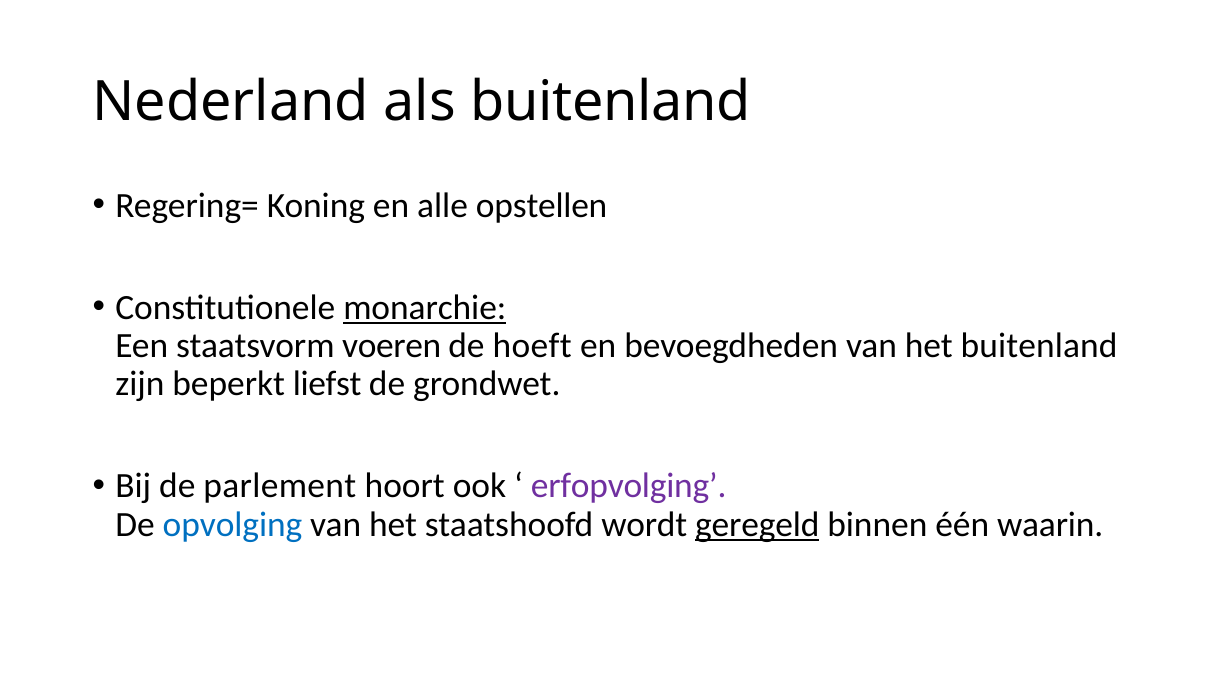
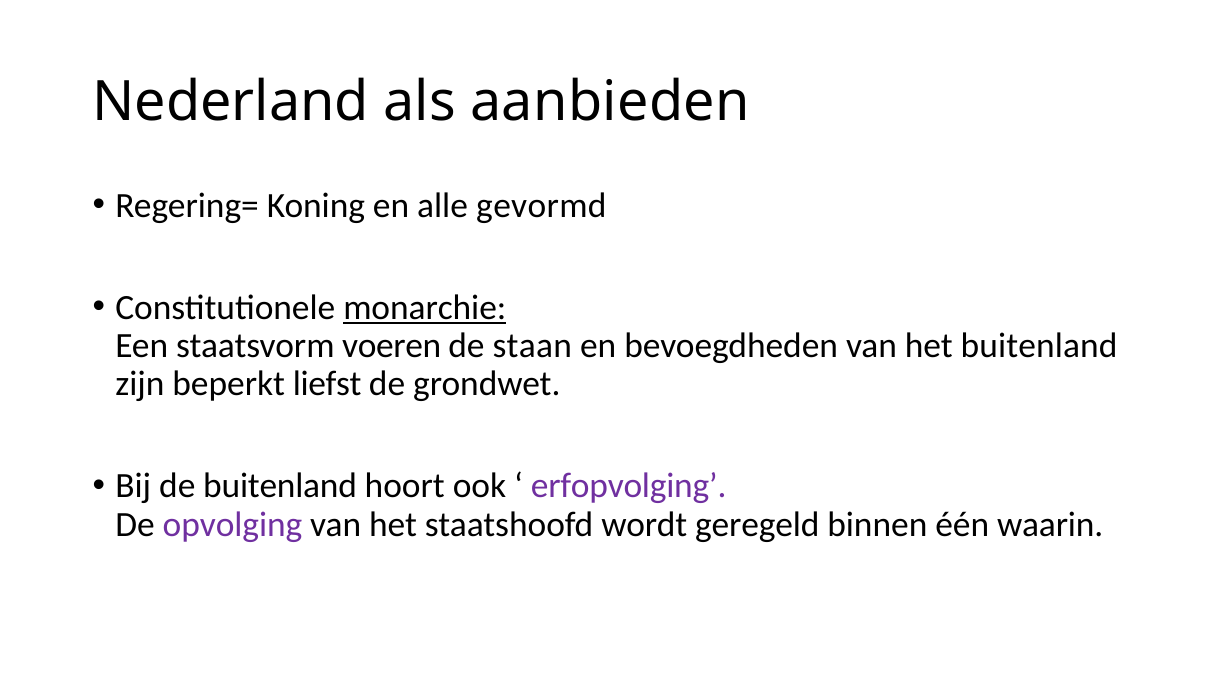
als buitenland: buitenland -> aanbieden
opstellen: opstellen -> gevormd
hoeft: hoeft -> staan
de parlement: parlement -> buitenland
opvolging colour: blue -> purple
geregeld underline: present -> none
